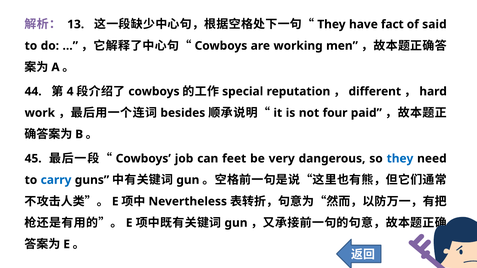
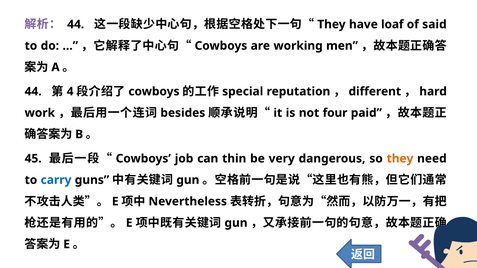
13 at (76, 24): 13 -> 44
fact: fact -> loaf
feet: feet -> thin
they at (400, 159) colour: blue -> orange
